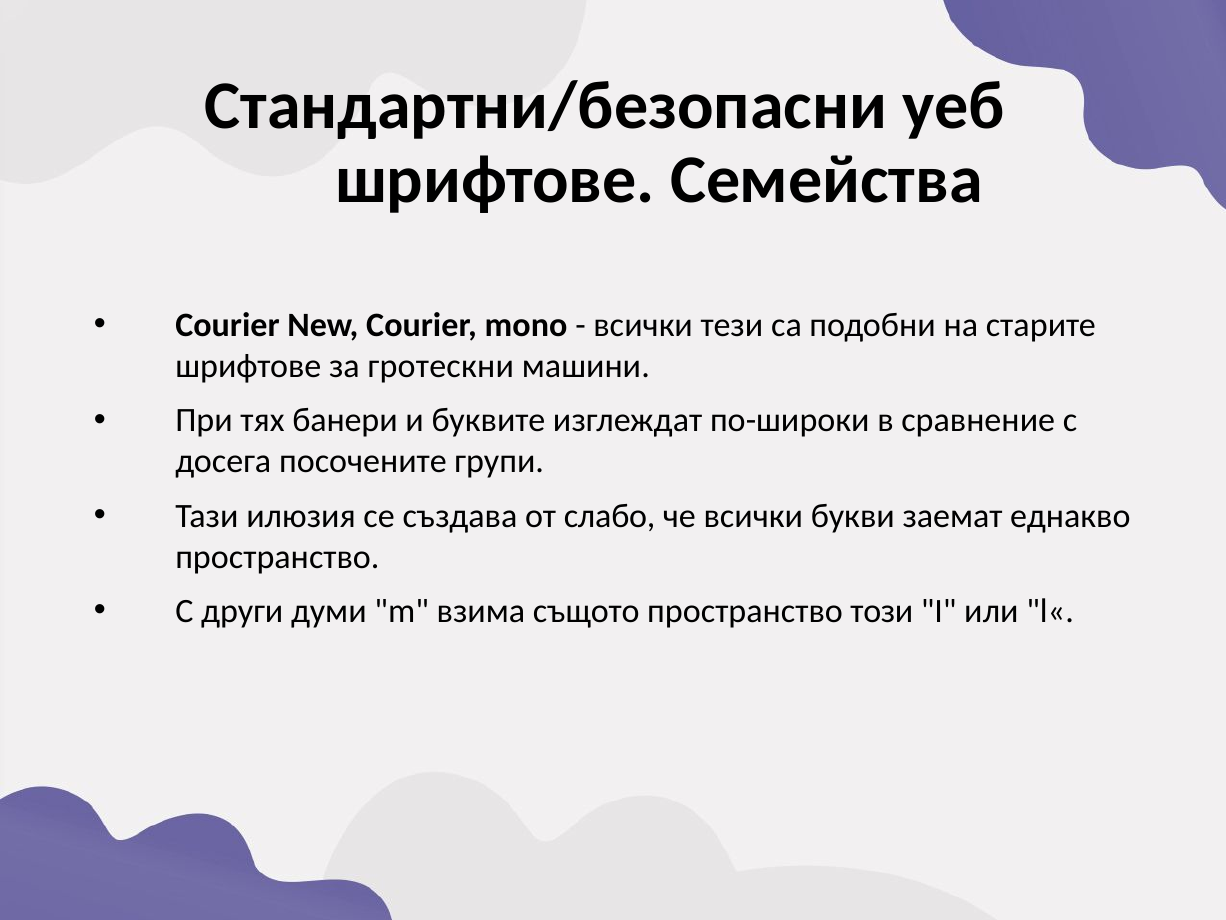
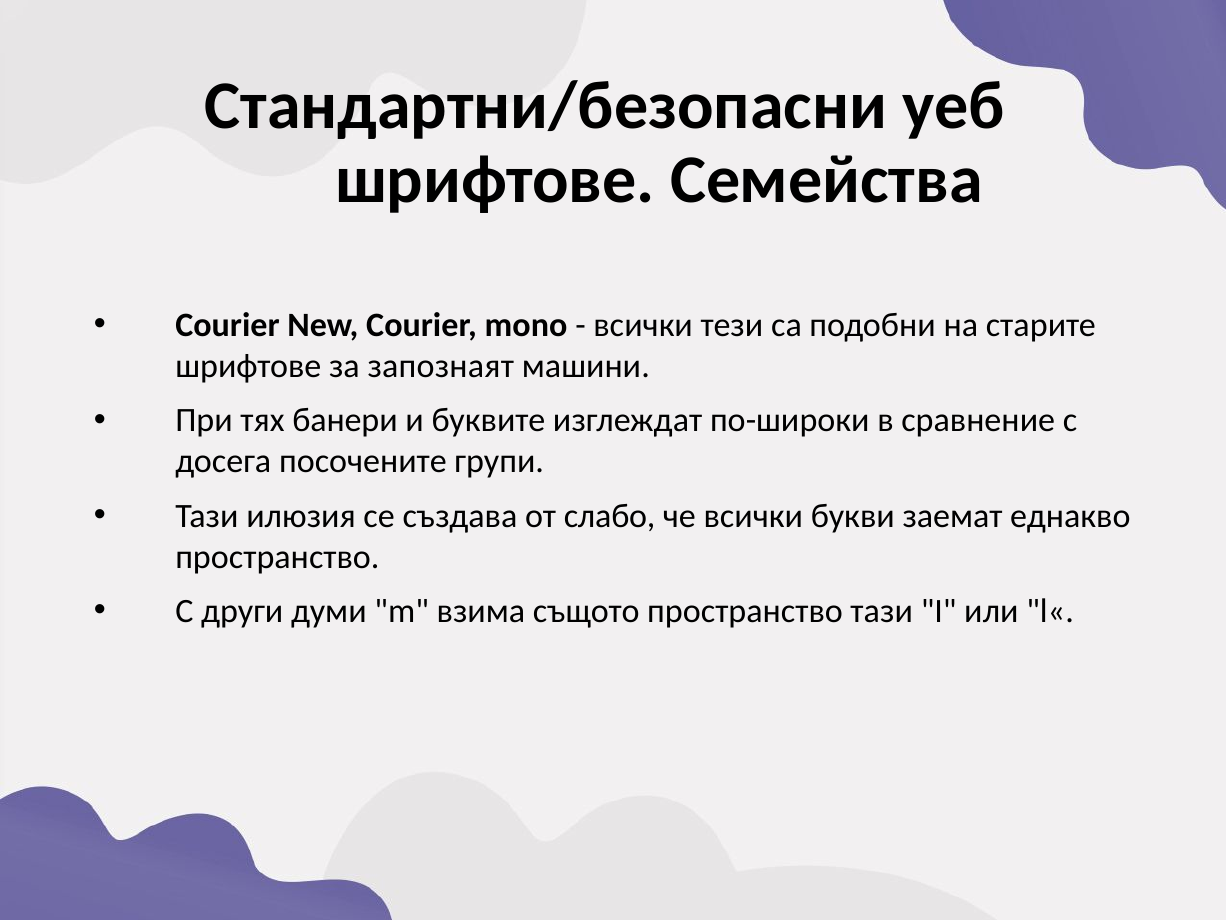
гротескни: гротескни -> запознаят
пространство този: този -> тази
